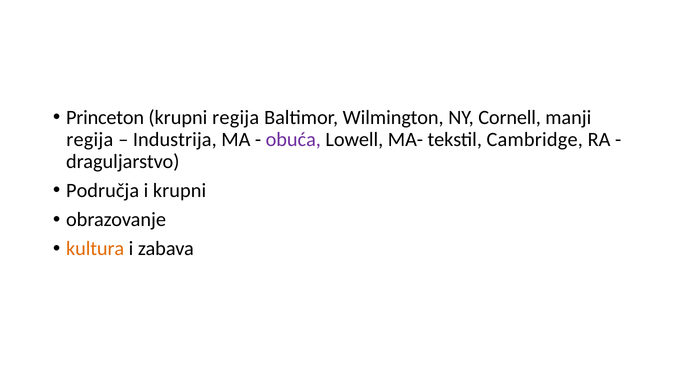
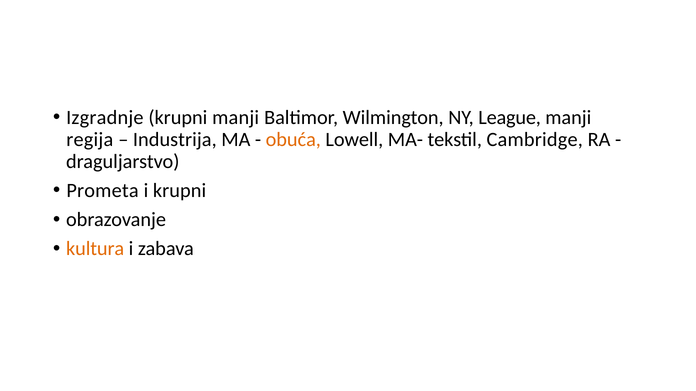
Princeton: Princeton -> Izgradnje
krupni regija: regija -> manji
Cornell: Cornell -> League
obuća colour: purple -> orange
Područja: Područja -> Prometa
